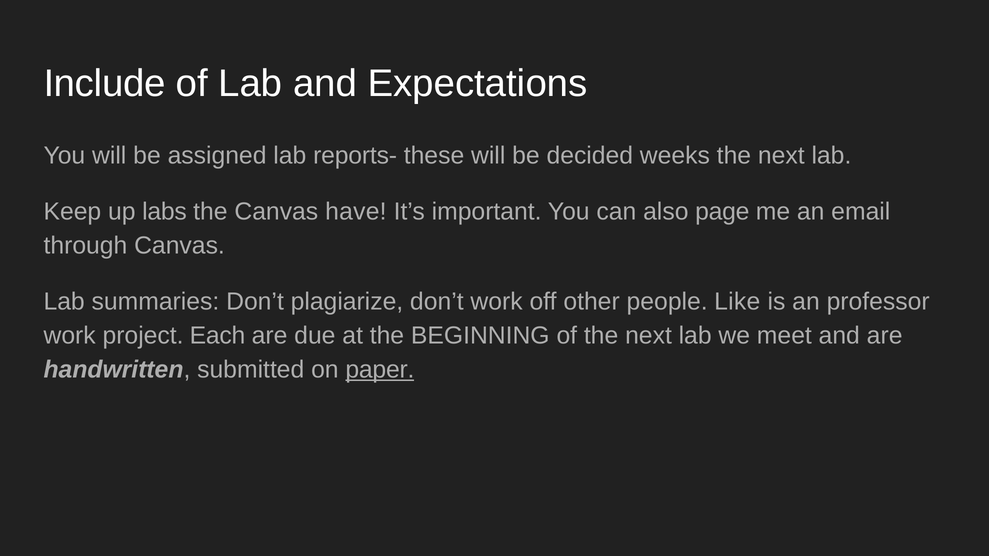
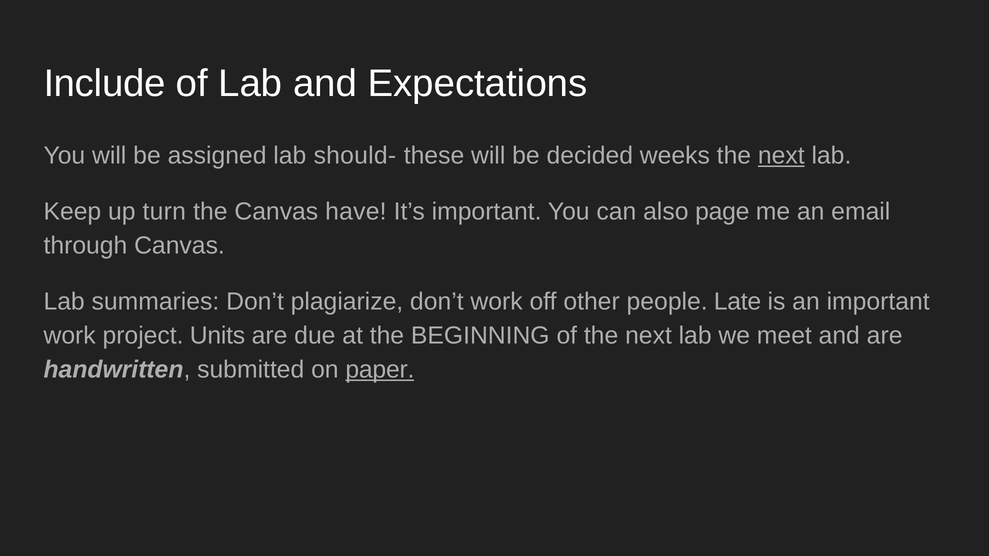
reports-: reports- -> should-
next at (781, 156) underline: none -> present
labs: labs -> turn
Like: Like -> Late
an professor: professor -> important
Each: Each -> Units
